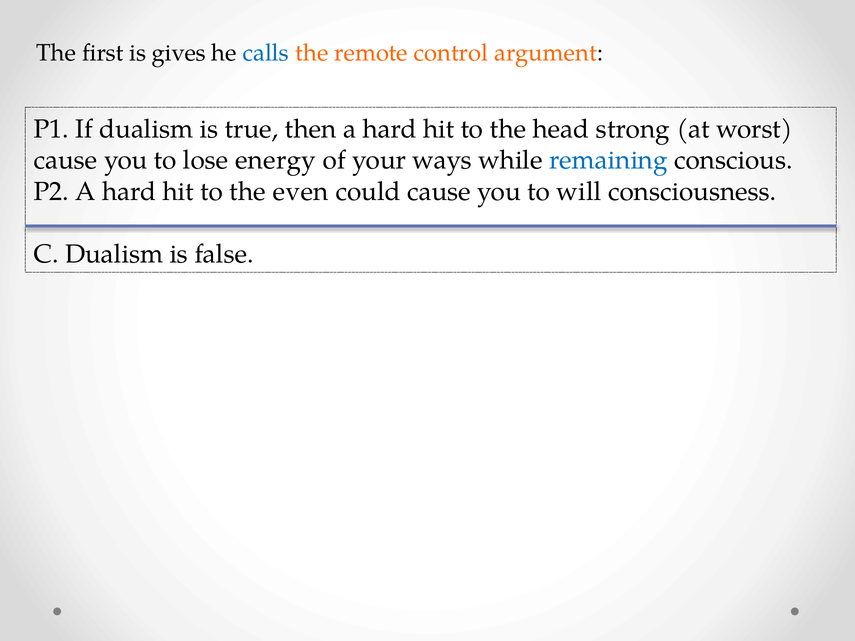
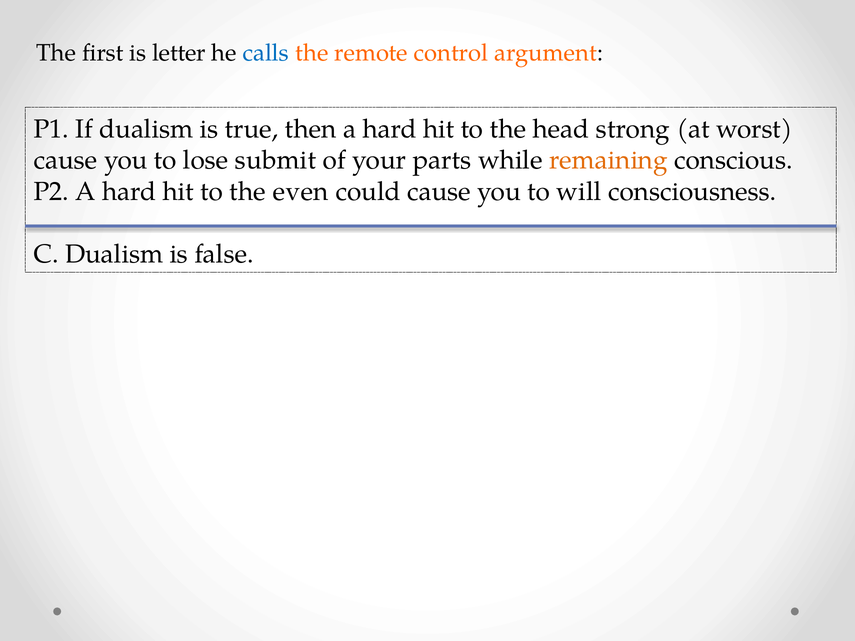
gives: gives -> letter
energy: energy -> submit
ways: ways -> parts
remaining colour: blue -> orange
